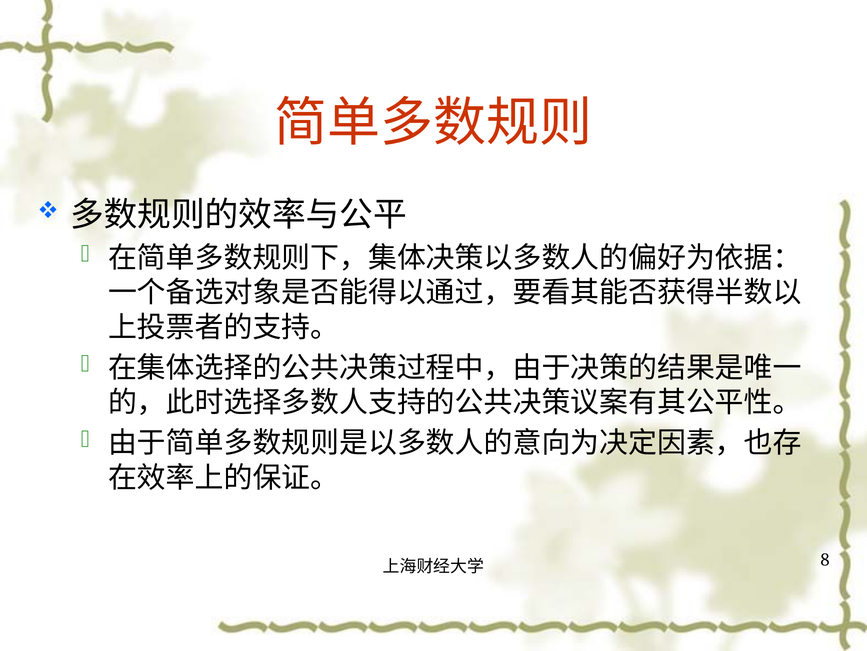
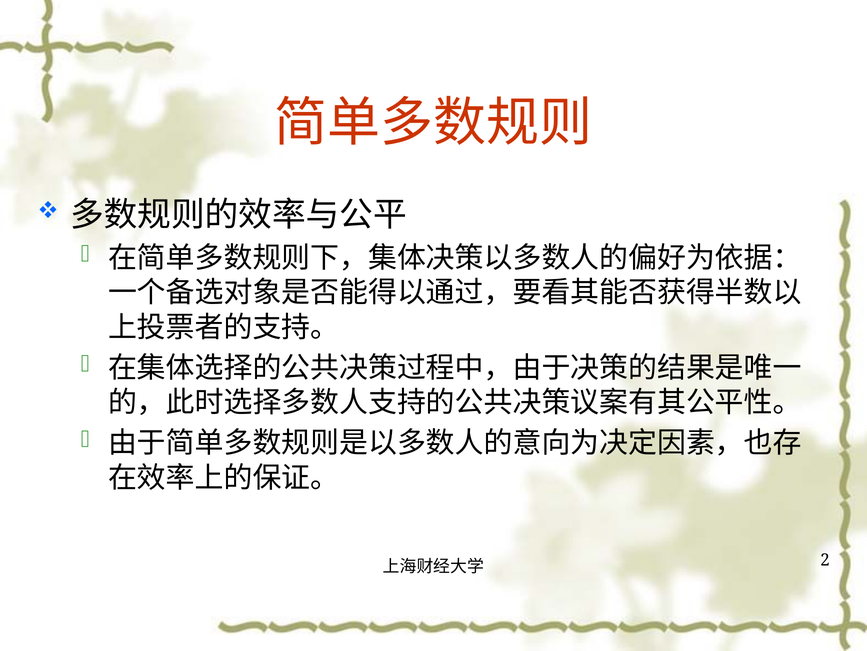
8: 8 -> 2
